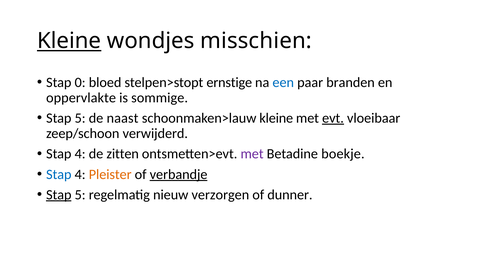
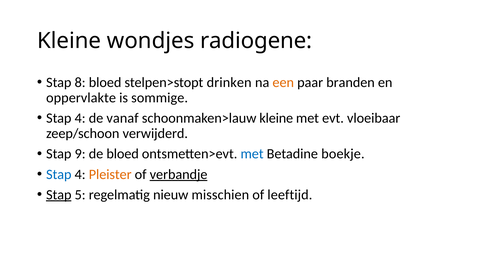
Kleine at (69, 41) underline: present -> none
misschien: misschien -> radiogene
0: 0 -> 8
ernstige: ernstige -> drinken
een colour: blue -> orange
5 at (80, 118): 5 -> 4
naast: naast -> vanaf
evt underline: present -> none
4 at (80, 154): 4 -> 9
de zitten: zitten -> bloed
met at (252, 154) colour: purple -> blue
verzorgen: verzorgen -> misschien
dunner: dunner -> leeftijd
